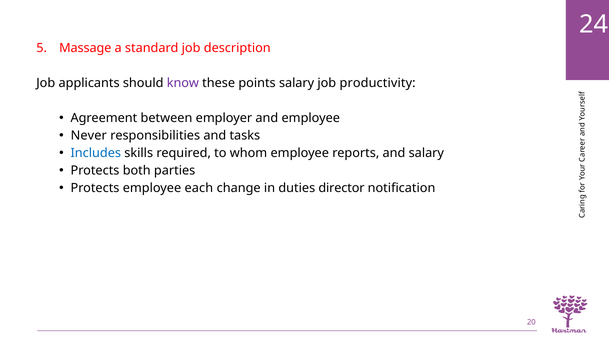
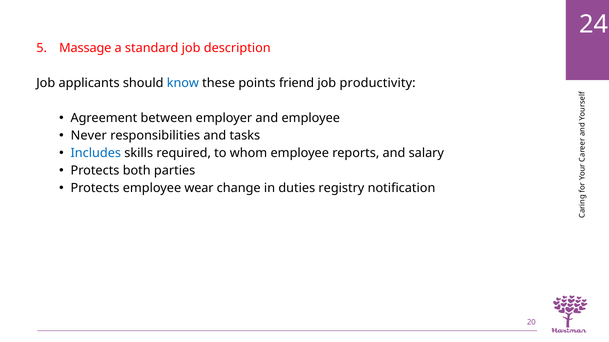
know colour: purple -> blue
points salary: salary -> friend
each: each -> wear
director: director -> registry
